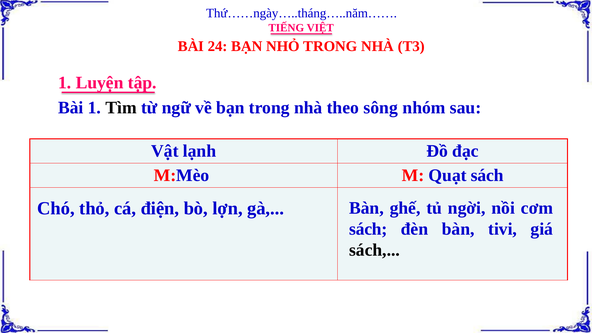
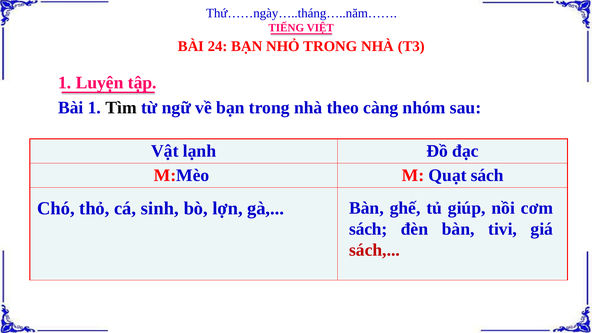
sông: sông -> càng
điện: điện -> sinh
ngời: ngời -> giúp
sách at (375, 250) colour: black -> red
